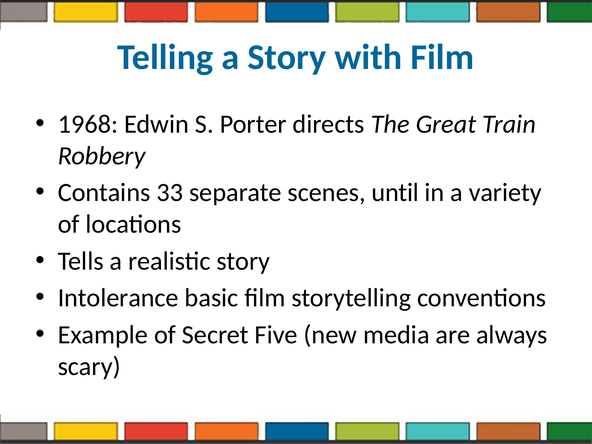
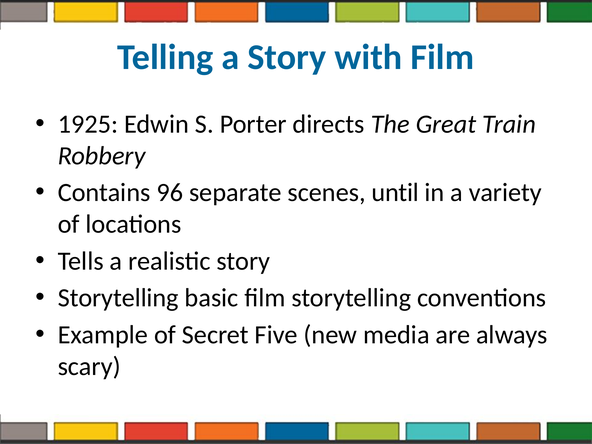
1968: 1968 -> 1925
33: 33 -> 96
Intolerance at (118, 298): Intolerance -> Storytelling
